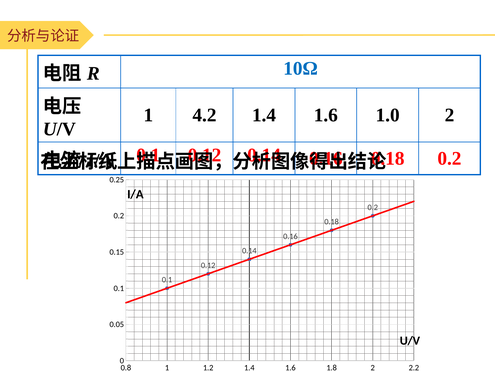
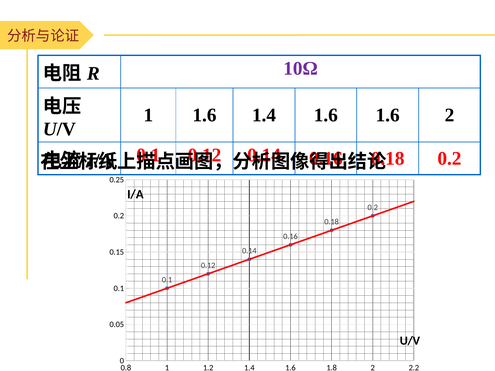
10Ω colour: blue -> purple
1 4.2: 4.2 -> 1.6
1.6 1.0: 1.0 -> 1.6
